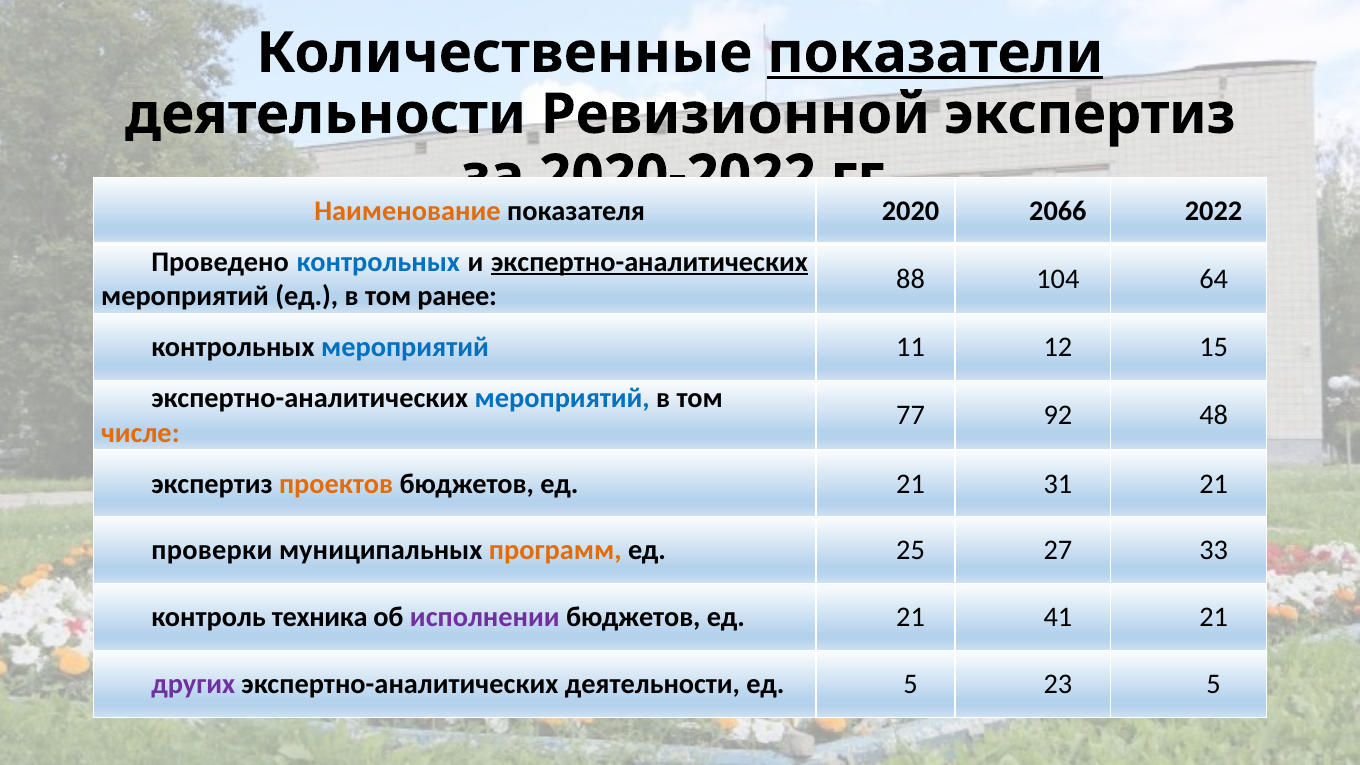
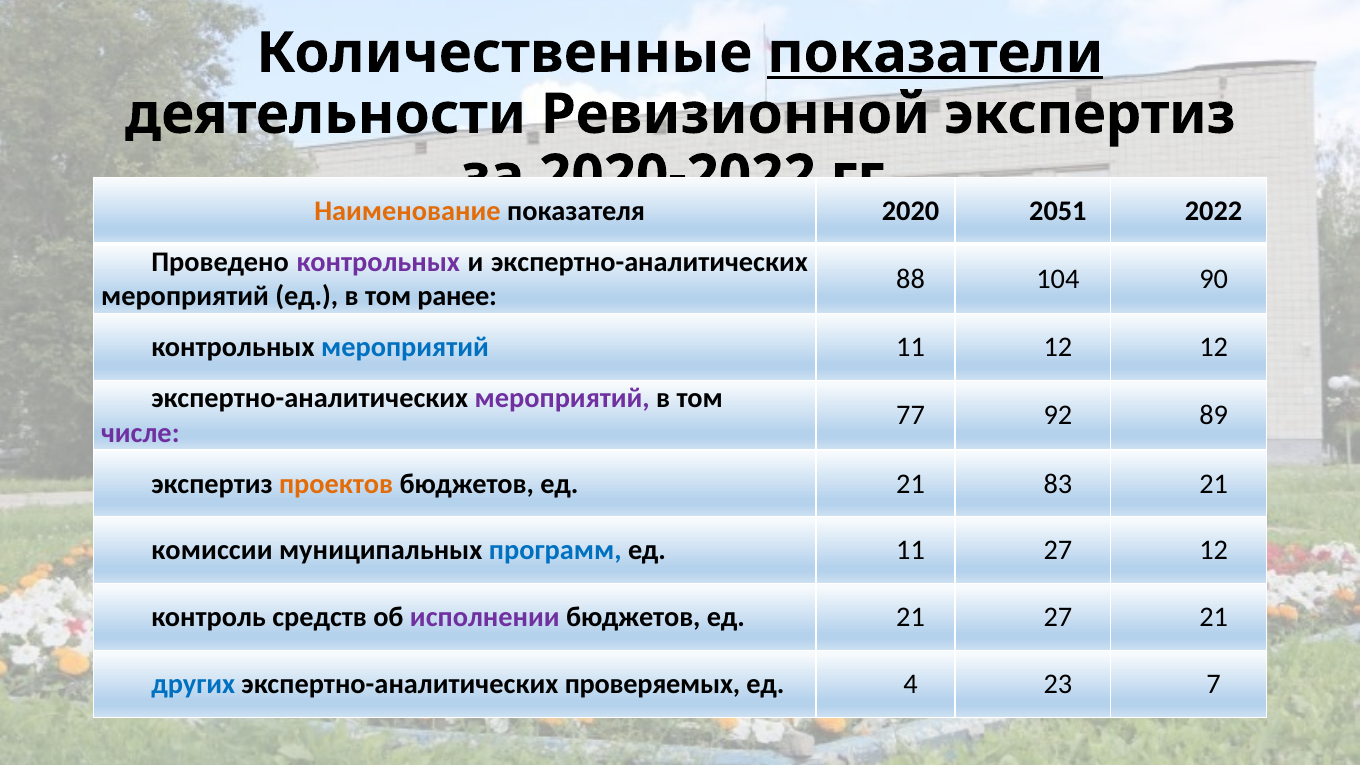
2066: 2066 -> 2051
контрольных at (378, 262) colour: blue -> purple
экспертно-аналитических at (649, 262) underline: present -> none
64: 64 -> 90
12 15: 15 -> 12
мероприятий at (562, 398) colour: blue -> purple
48: 48 -> 89
числе colour: orange -> purple
31: 31 -> 83
проверки: проверки -> комиссии
программ colour: orange -> blue
ед 25: 25 -> 11
27 33: 33 -> 12
техника: техника -> средств
21 41: 41 -> 27
других colour: purple -> blue
экспертно-аналитических деятельности: деятельности -> проверяемых
ед 5: 5 -> 4
23 5: 5 -> 7
